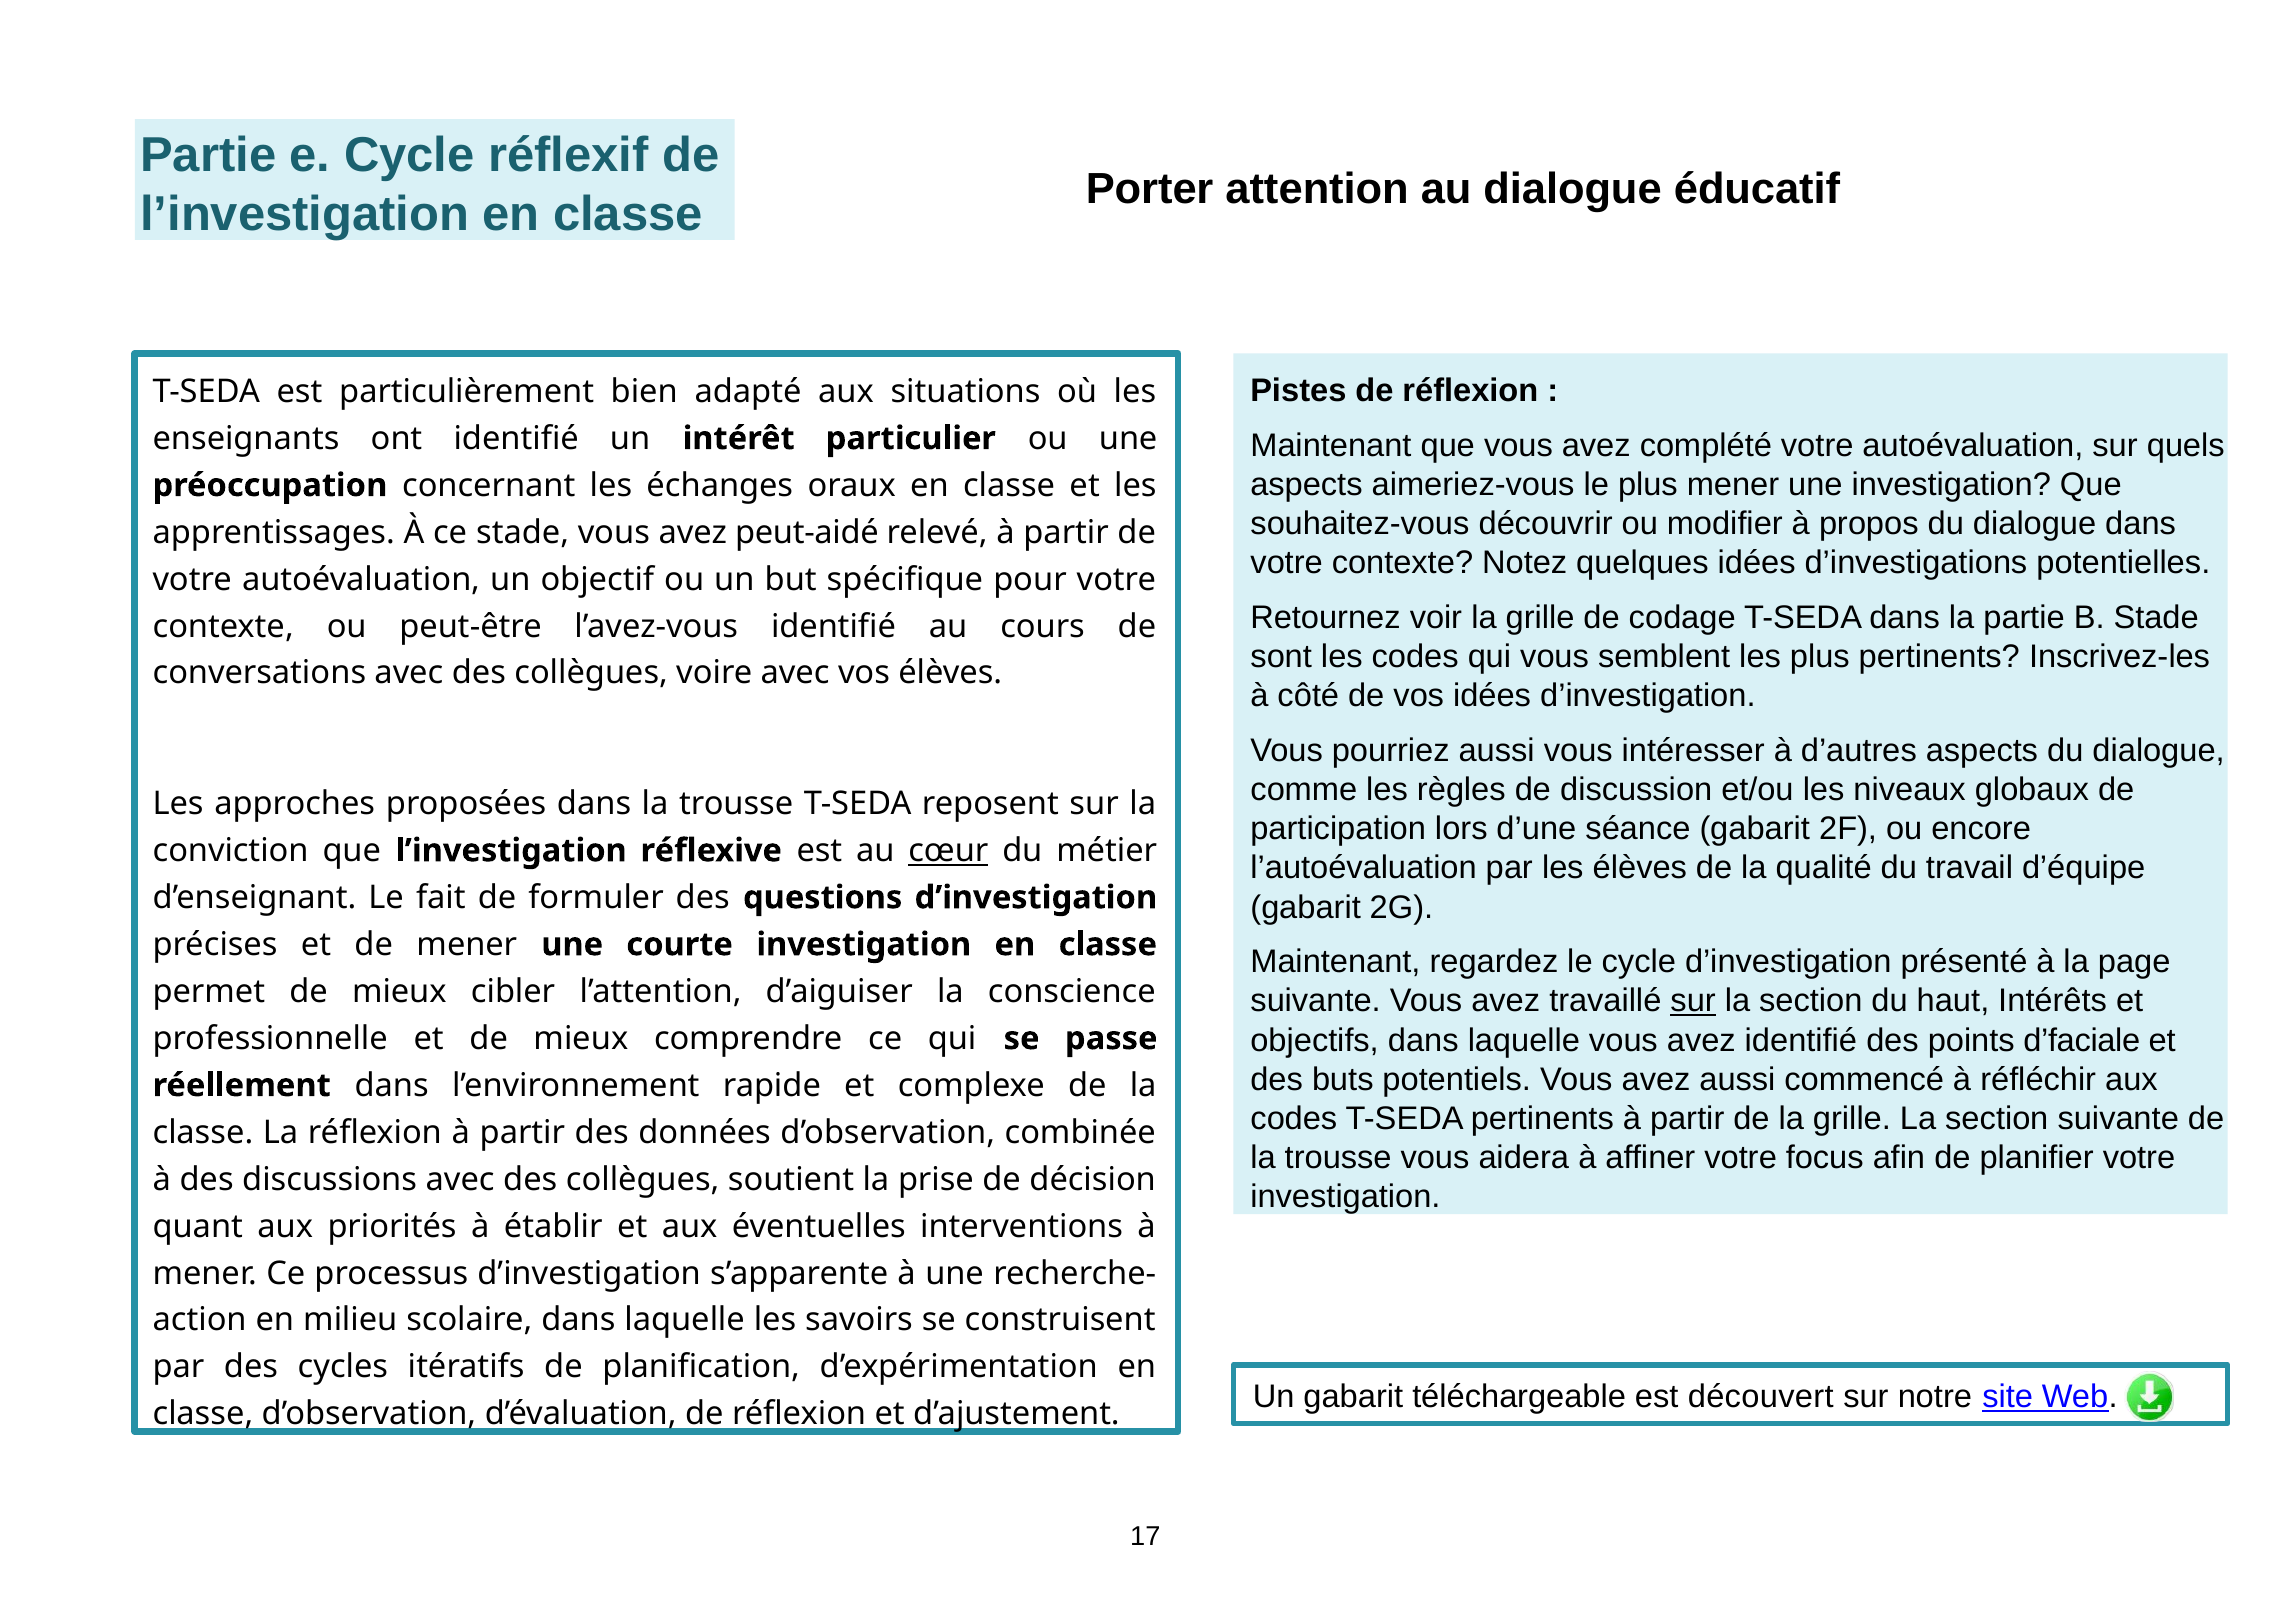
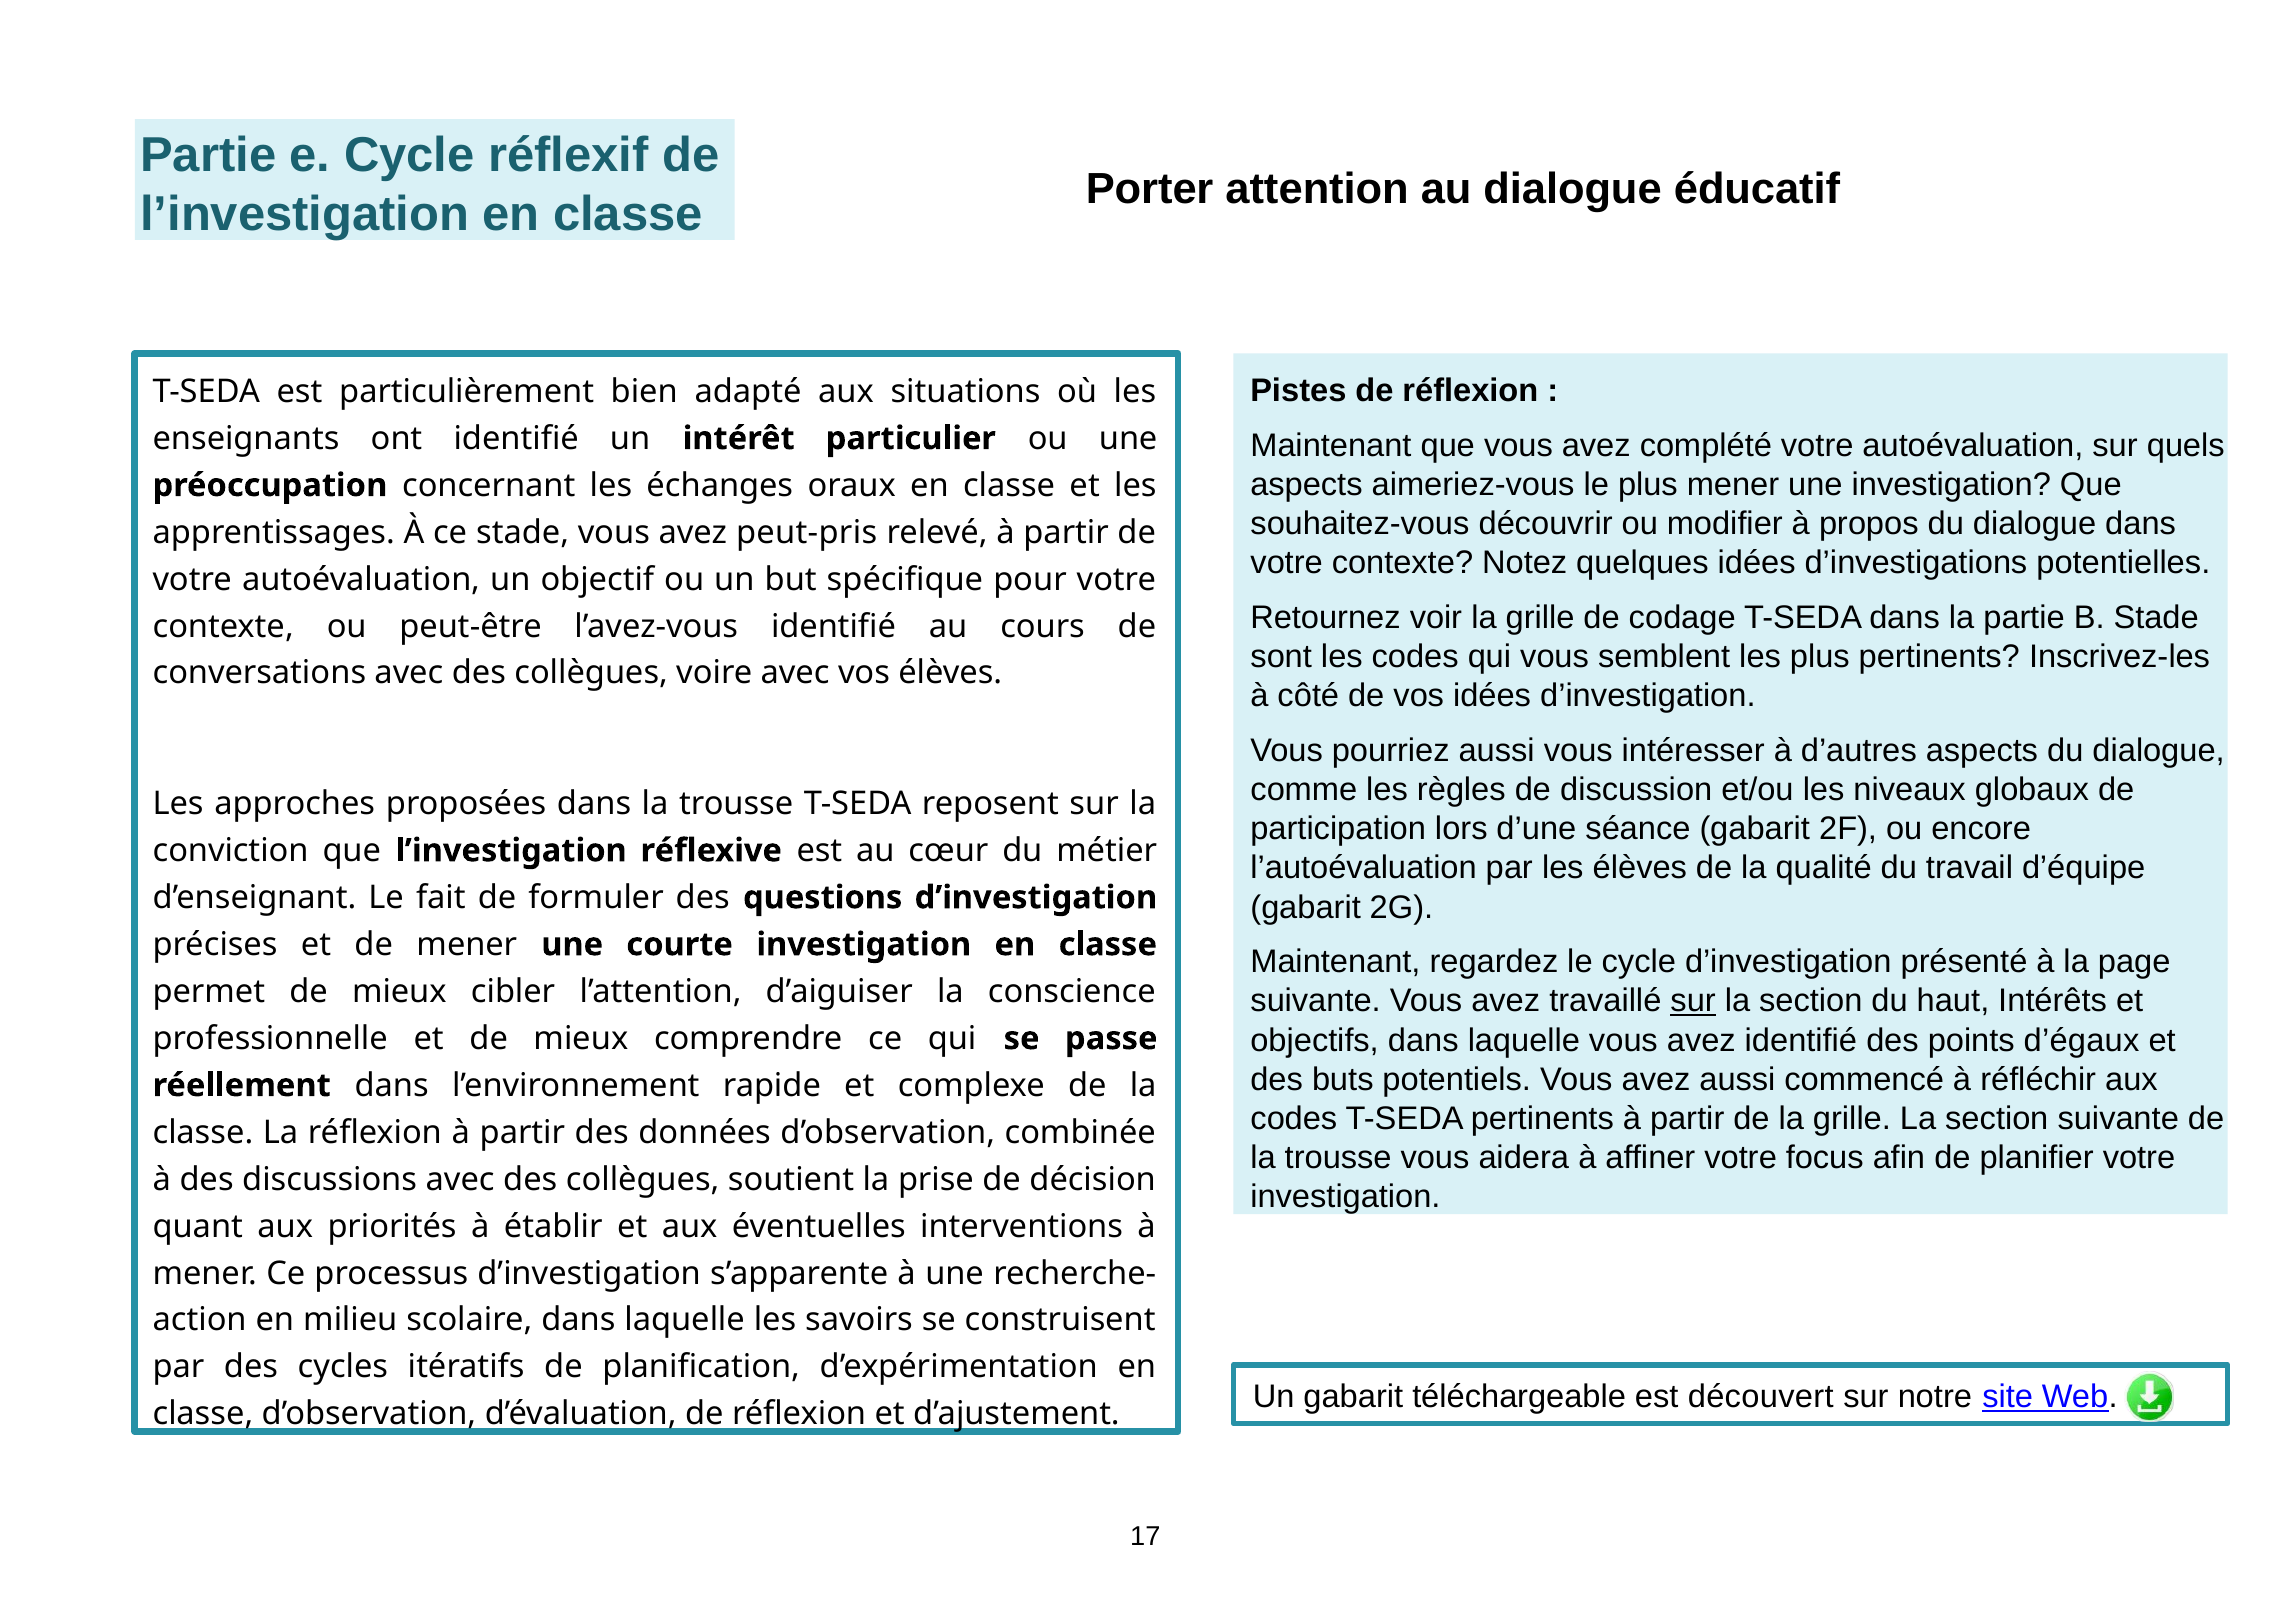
peut-aidé: peut-aidé -> peut-pris
cœur underline: present -> none
d’faciale: d’faciale -> d’égaux
